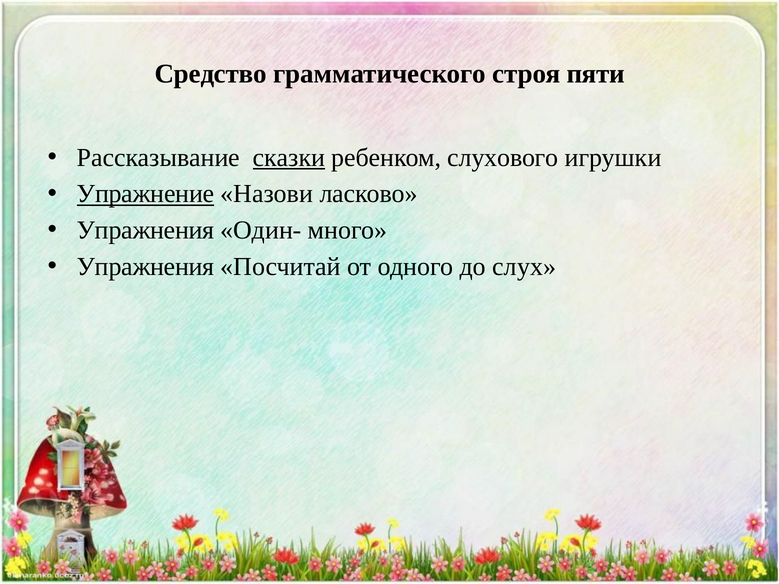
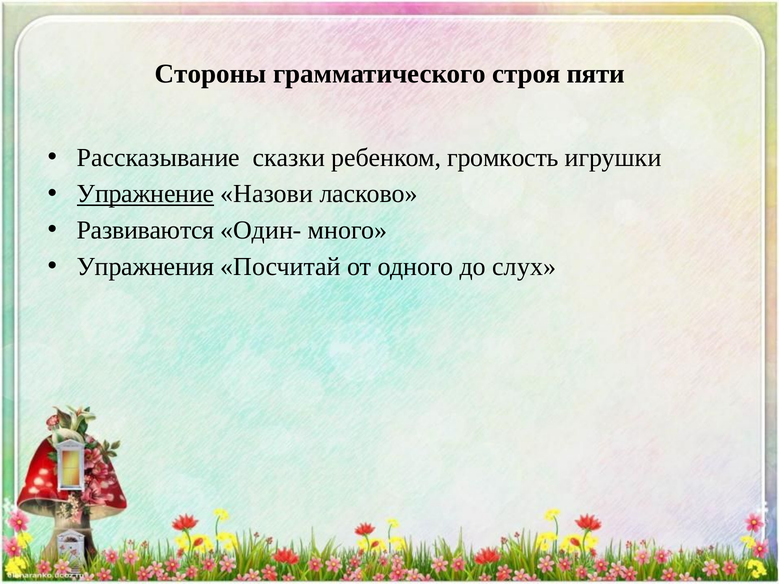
Средство: Средство -> Стороны
сказки underline: present -> none
слухового: слухового -> громкость
Упражнения at (146, 230): Упражнения -> Развиваются
